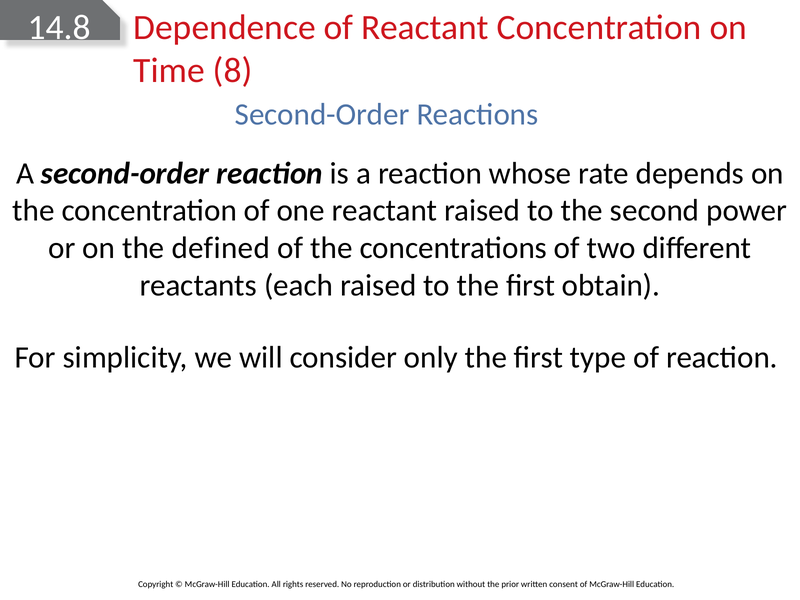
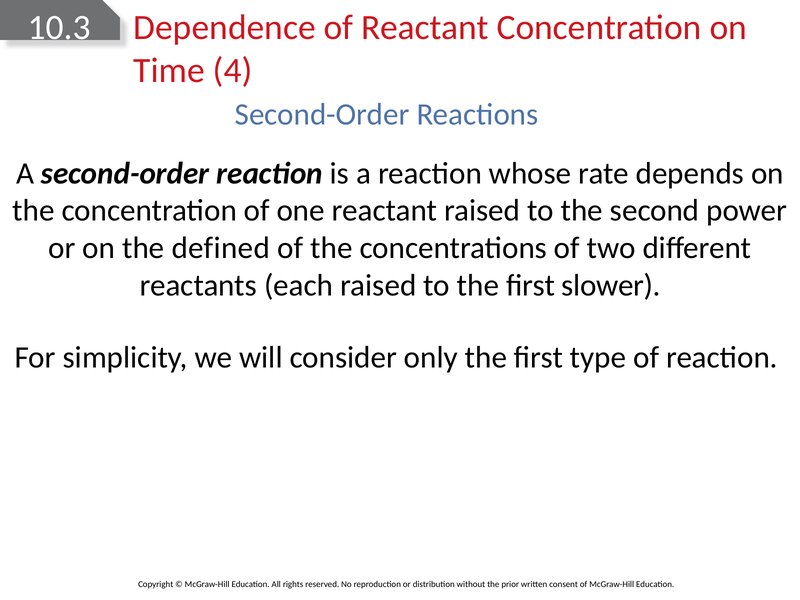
14.8: 14.8 -> 10.3
8: 8 -> 4
obtain: obtain -> slower
